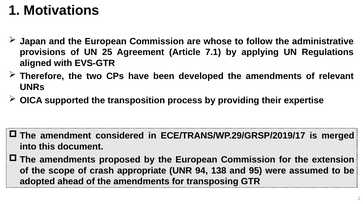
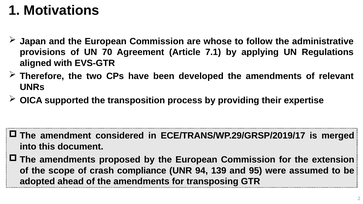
25: 25 -> 70
appropriate: appropriate -> compliance
138: 138 -> 139
